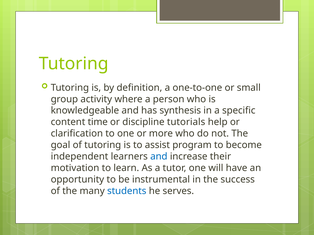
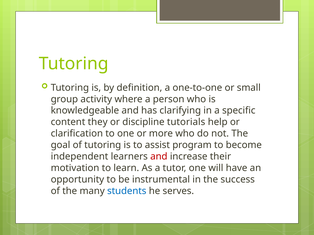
synthesis: synthesis -> clarifying
time: time -> they
and at (159, 157) colour: blue -> red
